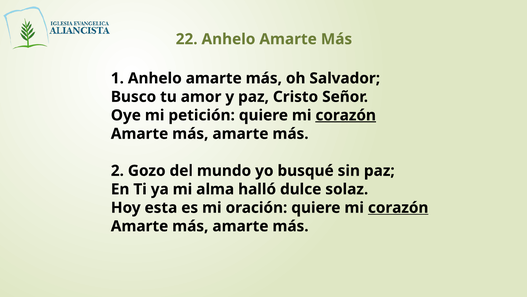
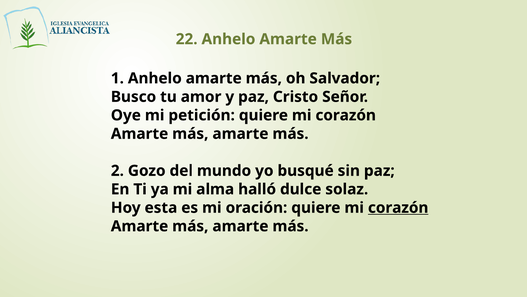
corazón at (346, 115) underline: present -> none
